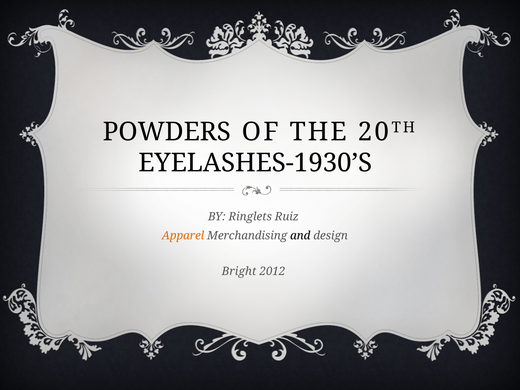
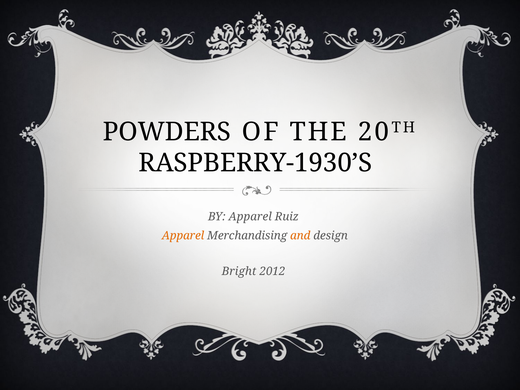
EYELASHES-1930’S: EYELASHES-1930’S -> RASPBERRY-1930’S
BY Ringlets: Ringlets -> Apparel
and colour: black -> orange
